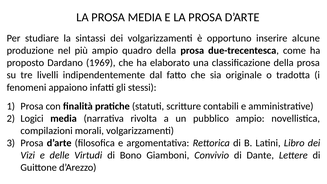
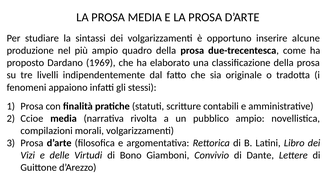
Logici: Logici -> Ccioe
